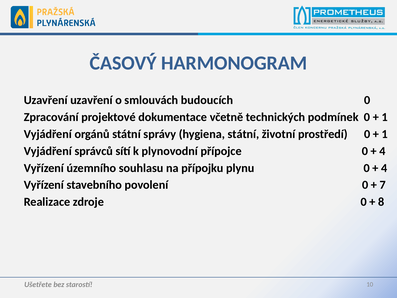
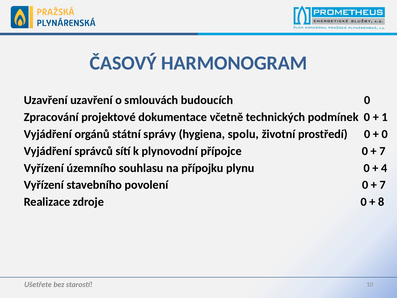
hygiena státní: státní -> spolu
1 at (385, 134): 1 -> 0
4 at (383, 151): 4 -> 7
